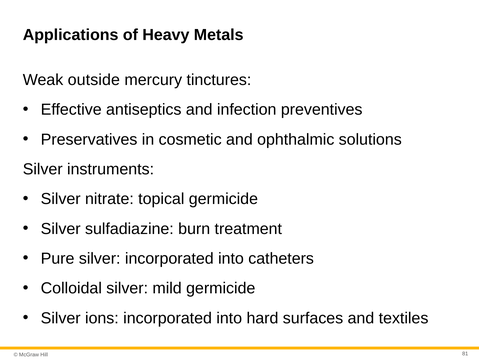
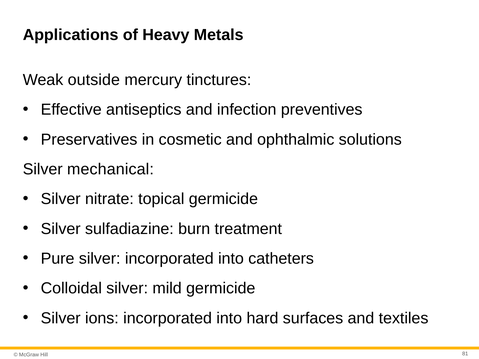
instruments: instruments -> mechanical
